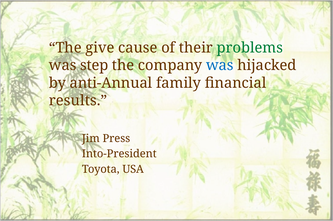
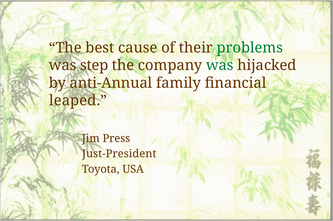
give: give -> best
was at (220, 65) colour: blue -> green
results: results -> leaped
Into-President: Into-President -> Just-President
